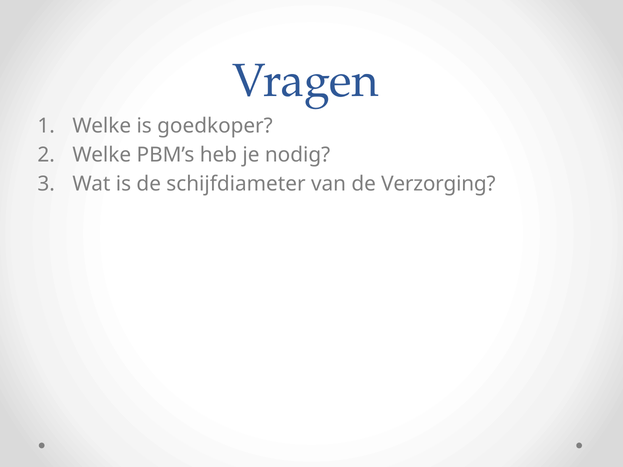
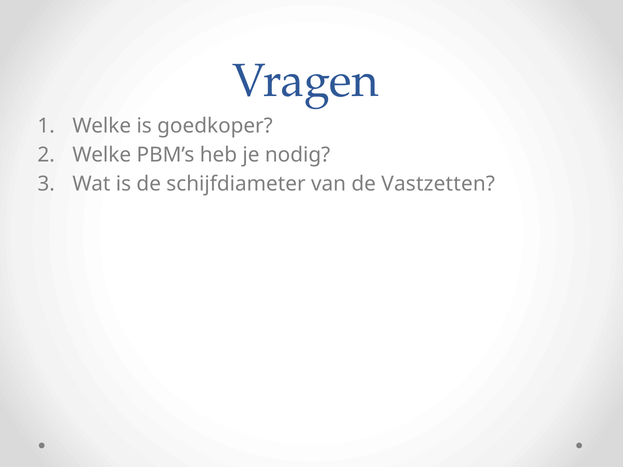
Verzorging: Verzorging -> Vastzetten
